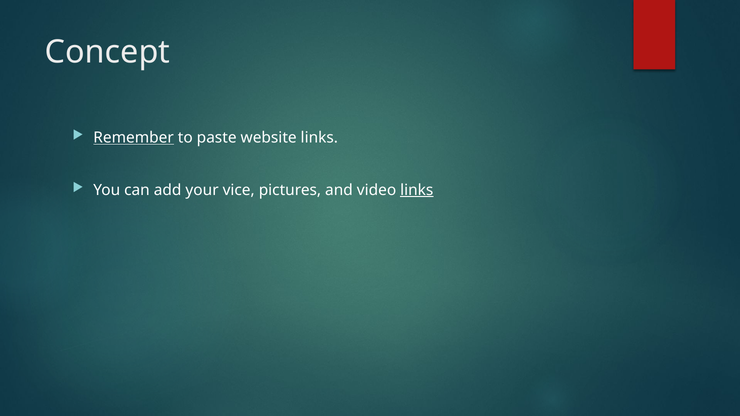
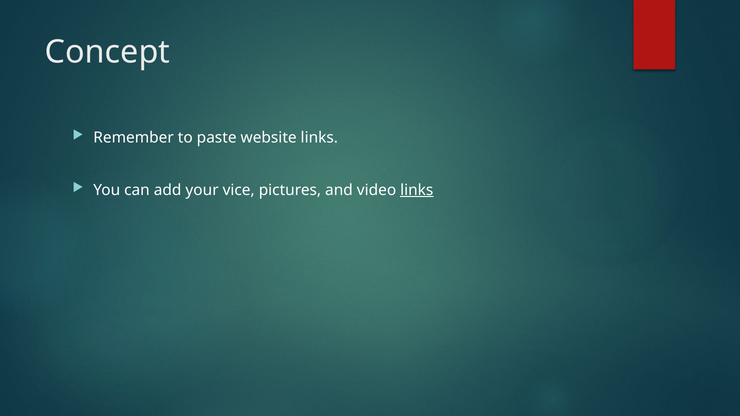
Remember underline: present -> none
